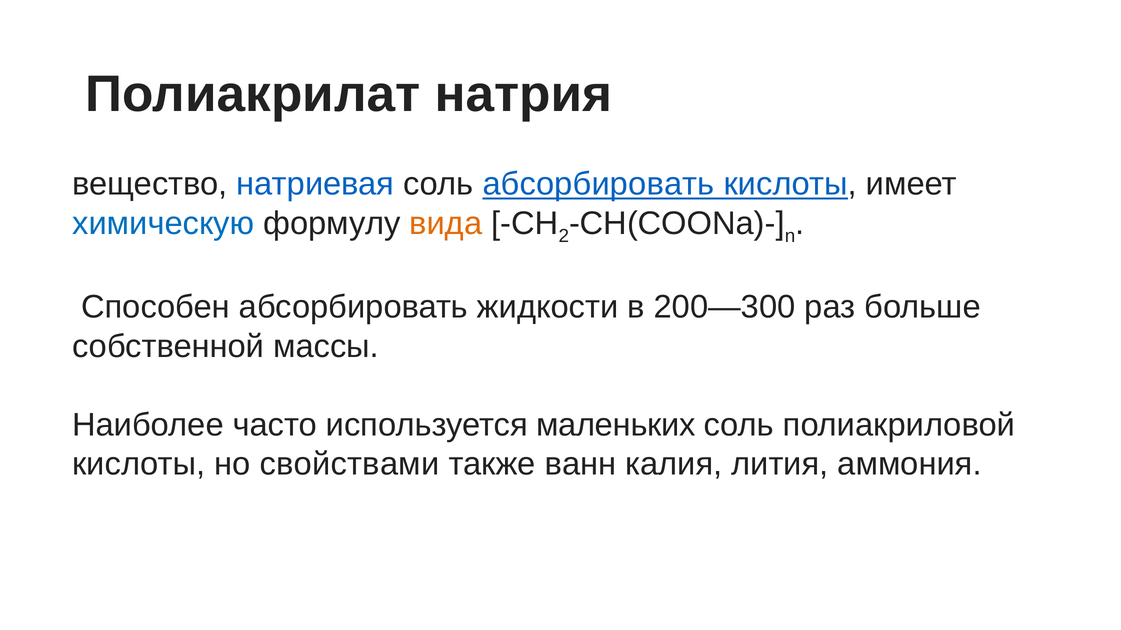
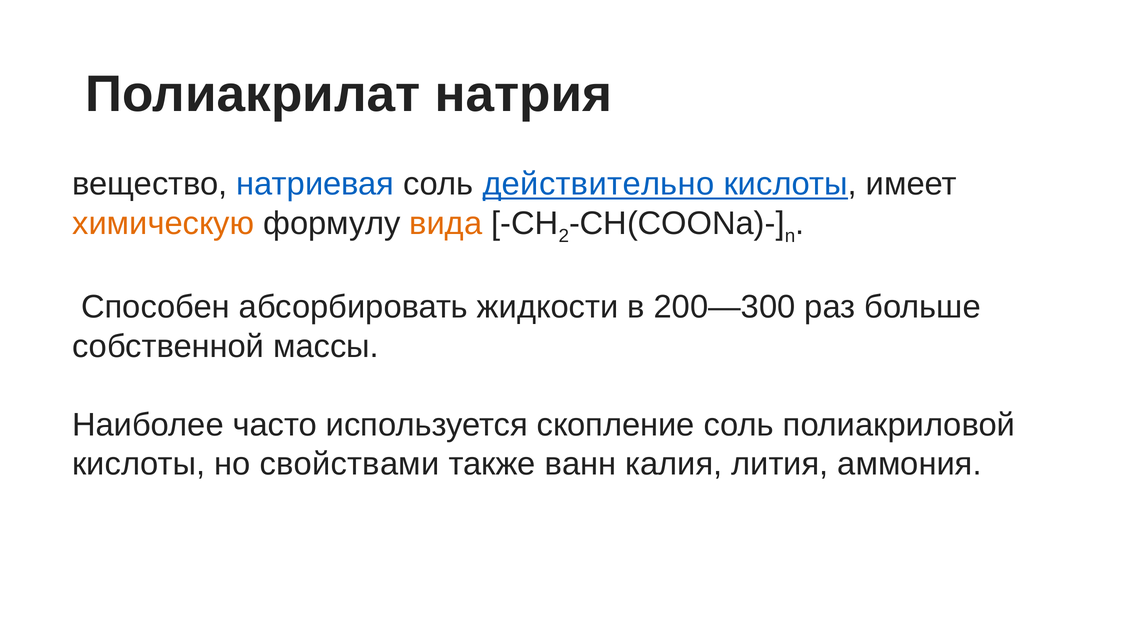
соль абсорбировать: абсорбировать -> действительно
химическую colour: blue -> orange
маленьких: маленьких -> скопление
